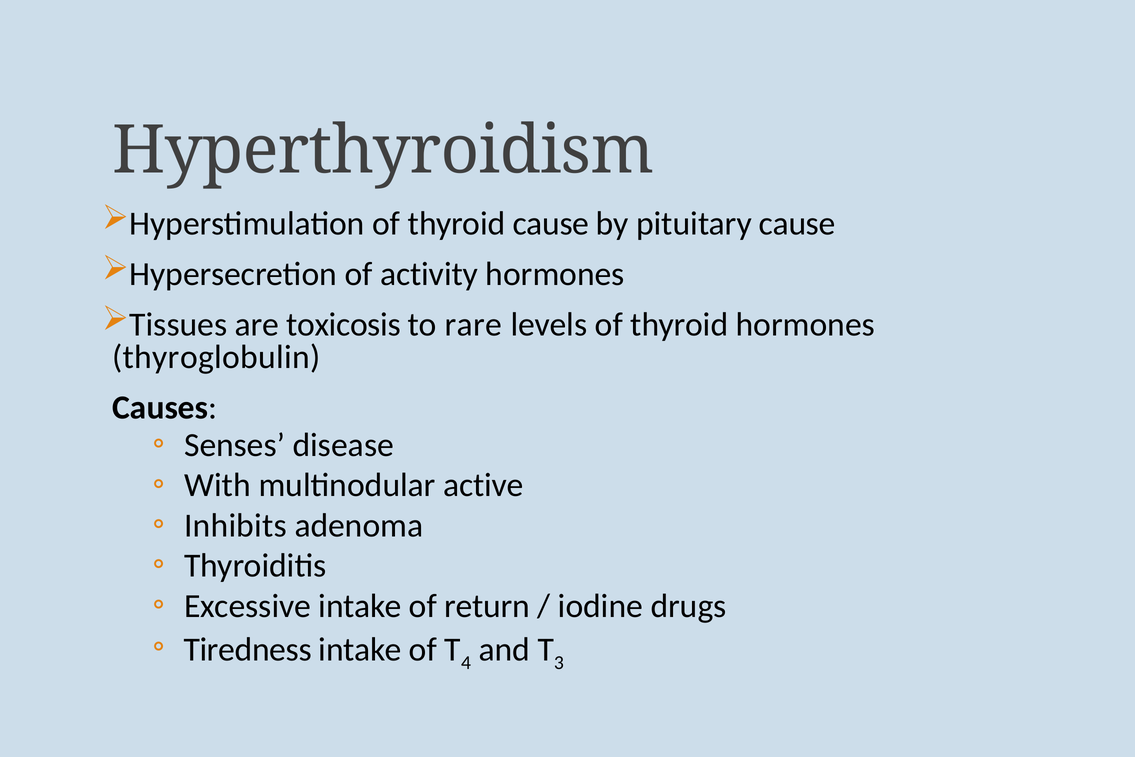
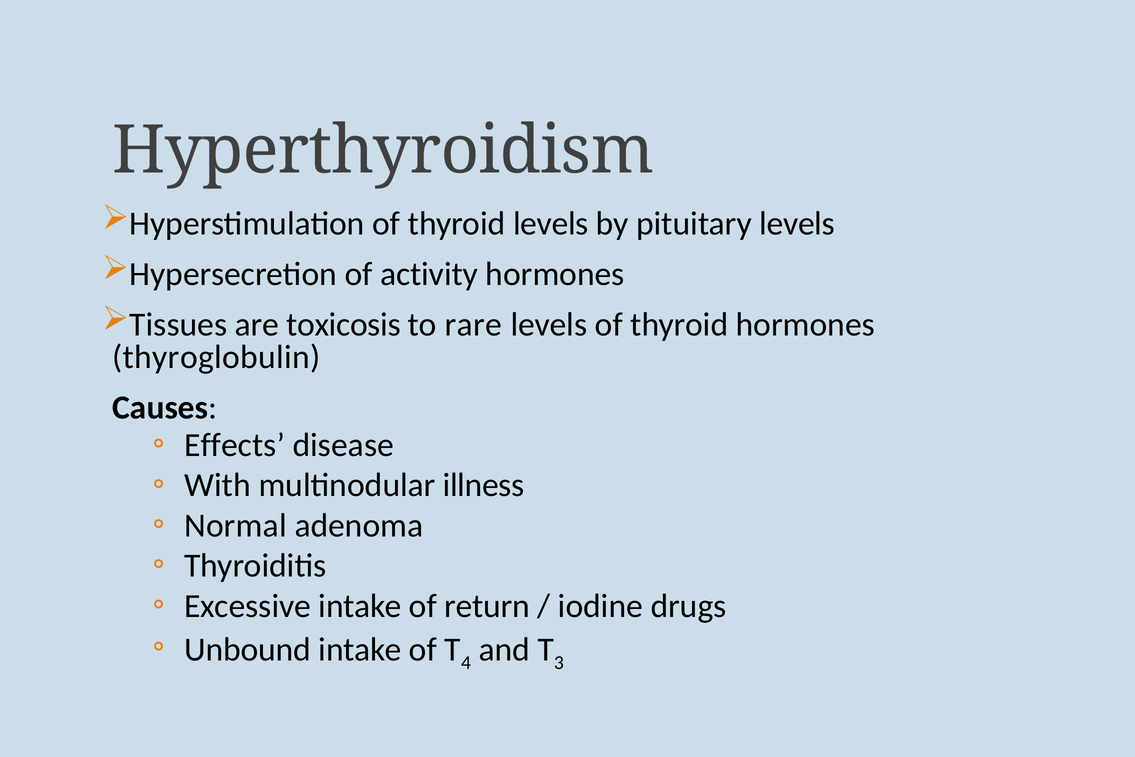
thyroid cause: cause -> levels
pituitary cause: cause -> levels
Senses: Senses -> Effects
active: active -> illness
Inhibits: Inhibits -> Normal
Tiredness: Tiredness -> Unbound
